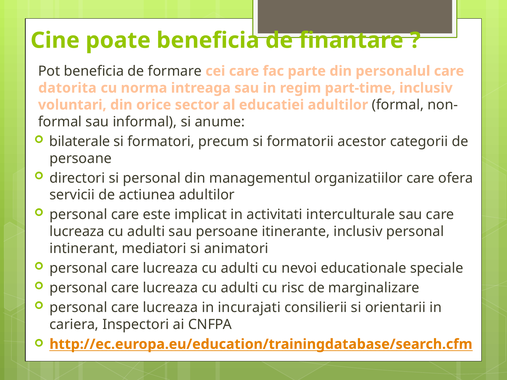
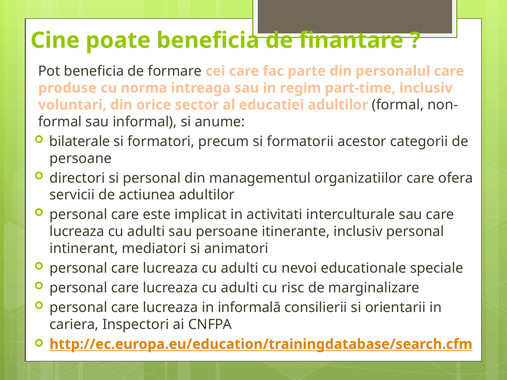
datorita: datorita -> produse
incurajati: incurajati -> informală
